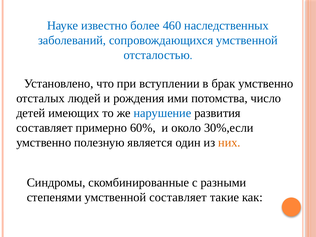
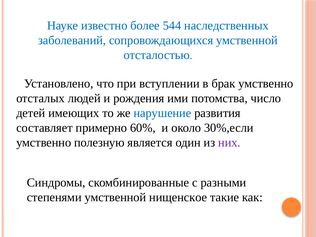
460: 460 -> 544
них colour: orange -> purple
умственной составляет: составляет -> нищенское
